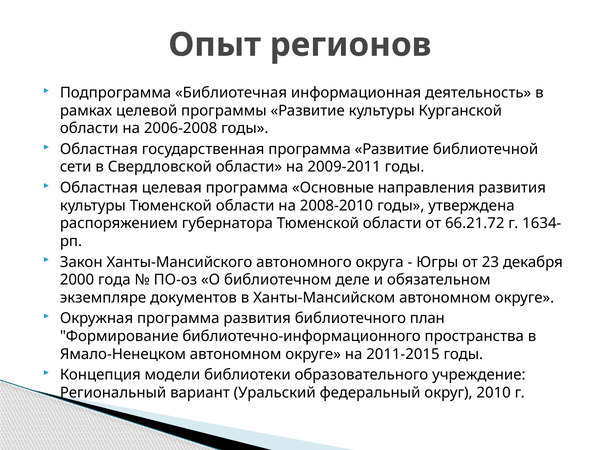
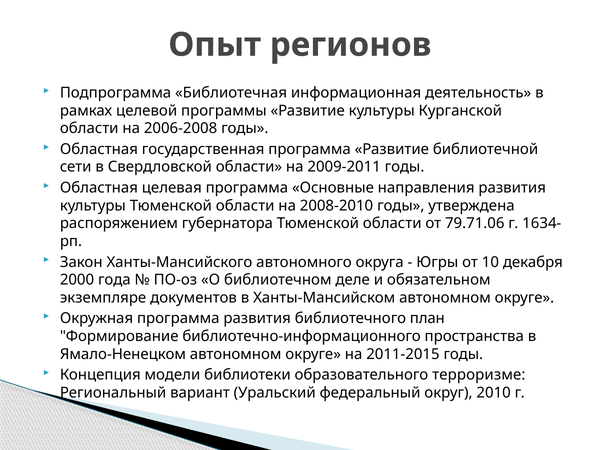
66.21.72: 66.21.72 -> 79.71.06
23: 23 -> 10
учреждение: учреждение -> терроризме
